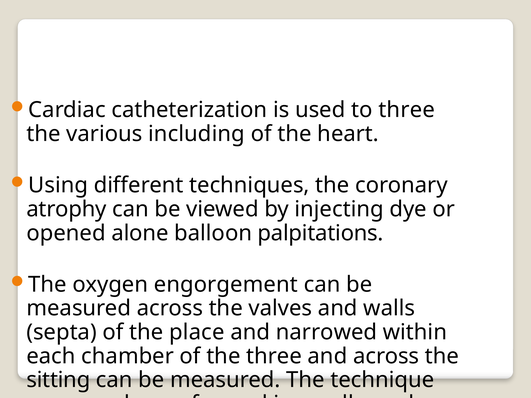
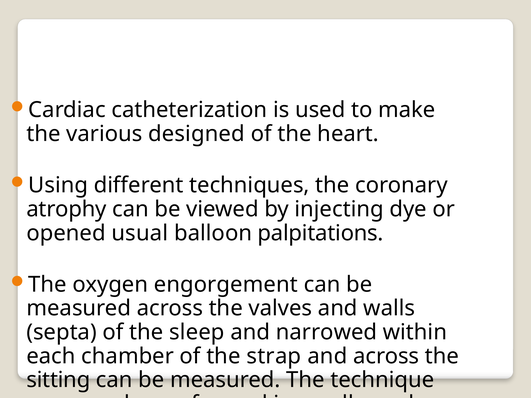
to three: three -> make
including: including -> designed
alone: alone -> usual
place: place -> sleep
the three: three -> strap
